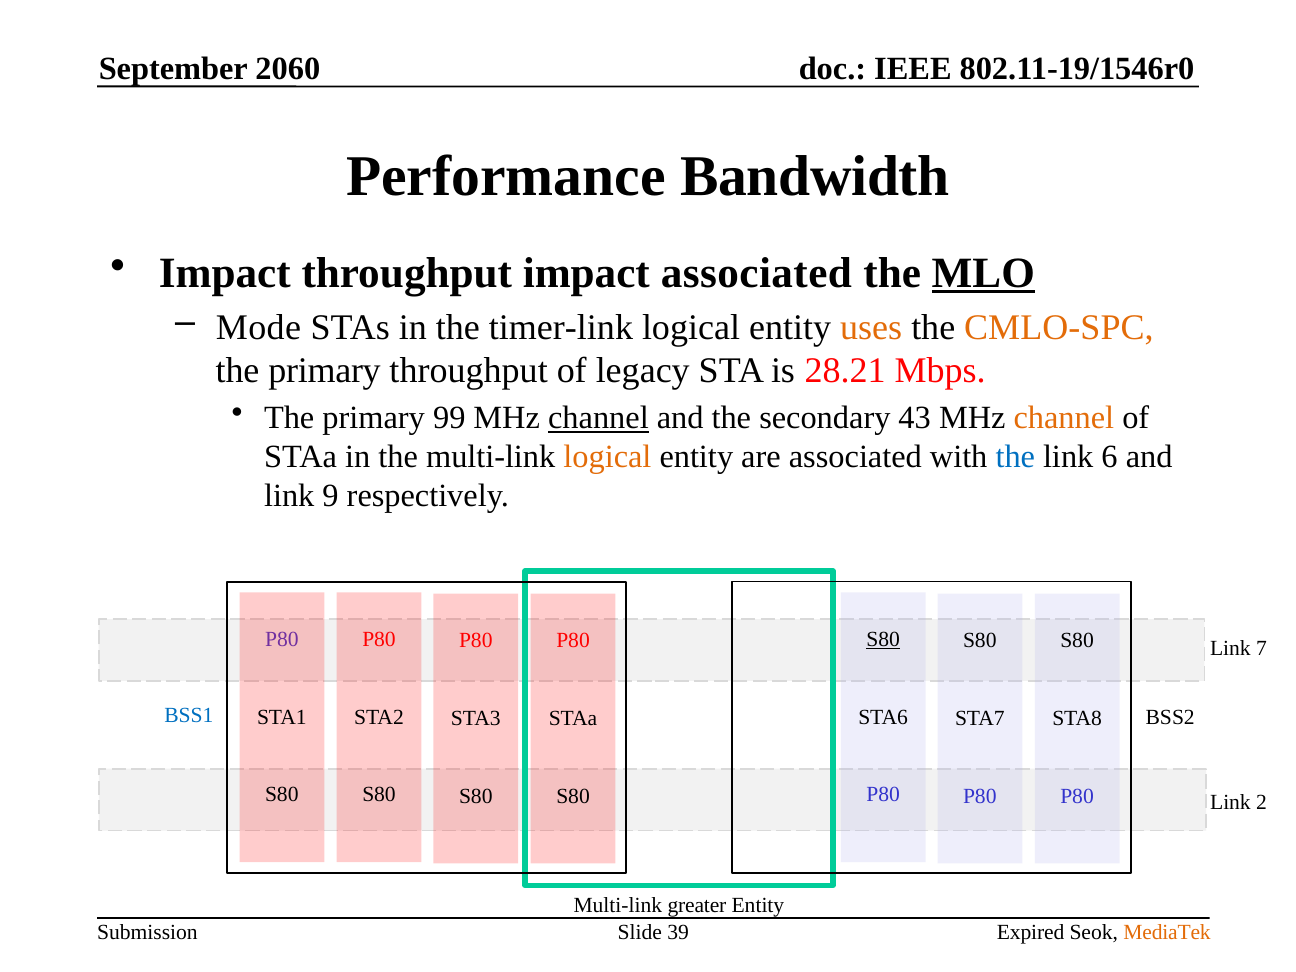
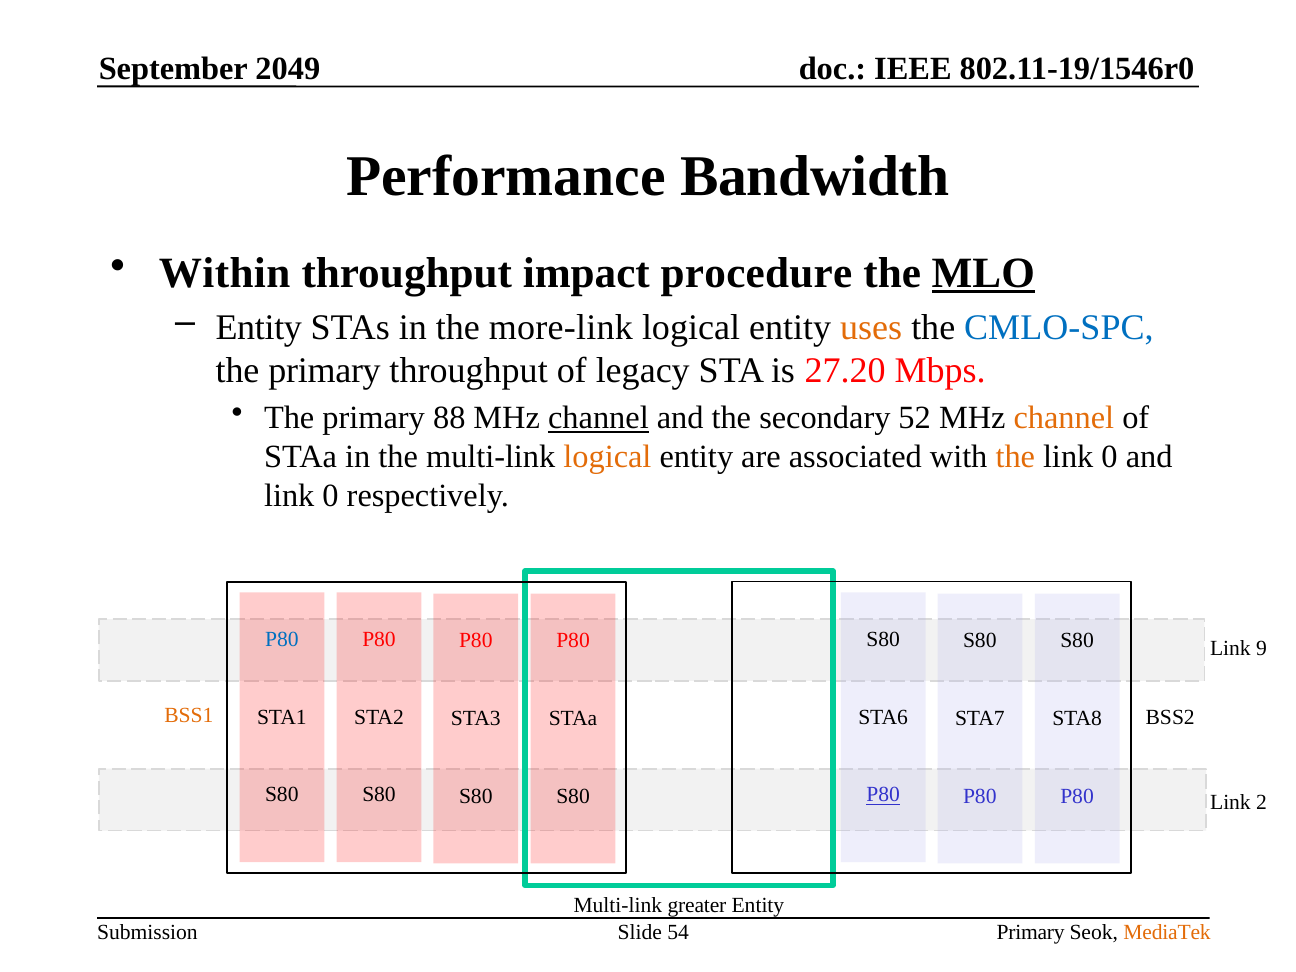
2060: 2060 -> 2049
Impact at (225, 273): Impact -> Within
impact associated: associated -> procedure
Mode at (258, 327): Mode -> Entity
timer-link: timer-link -> more-link
CMLO-SPC colour: orange -> blue
28.21: 28.21 -> 27.20
99: 99 -> 88
43: 43 -> 52
the at (1015, 457) colour: blue -> orange
6 at (1109, 457): 6 -> 0
9 at (331, 496): 9 -> 0
P80 at (282, 639) colour: purple -> blue
S80 at (883, 639) underline: present -> none
7: 7 -> 9
BSS1 colour: blue -> orange
P80 at (883, 795) underline: none -> present
Expired at (1031, 932): Expired -> Primary
39: 39 -> 54
